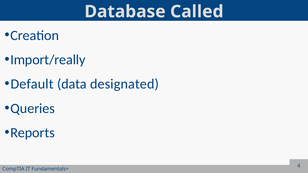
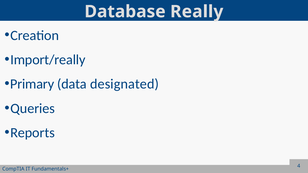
Called: Called -> Really
Default: Default -> Primary
